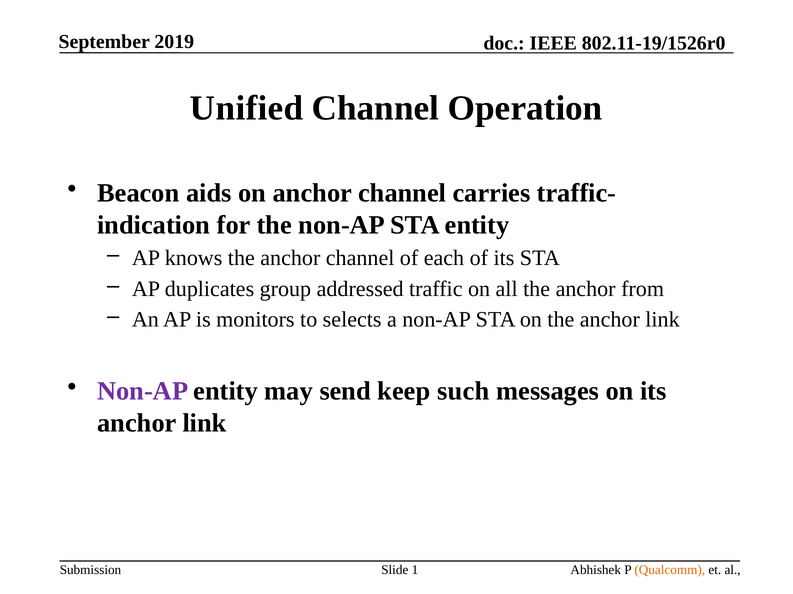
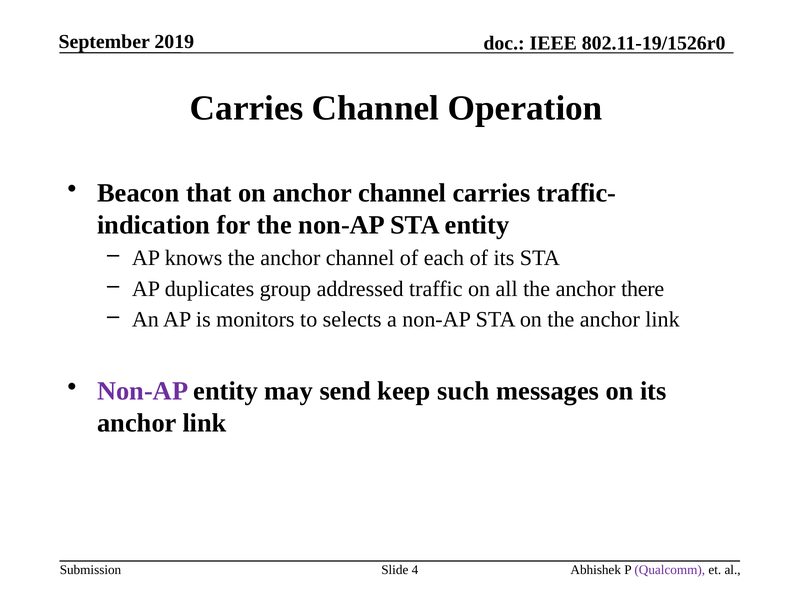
Unified at (247, 108): Unified -> Carries
aids: aids -> that
from: from -> there
1: 1 -> 4
Qualcomm colour: orange -> purple
